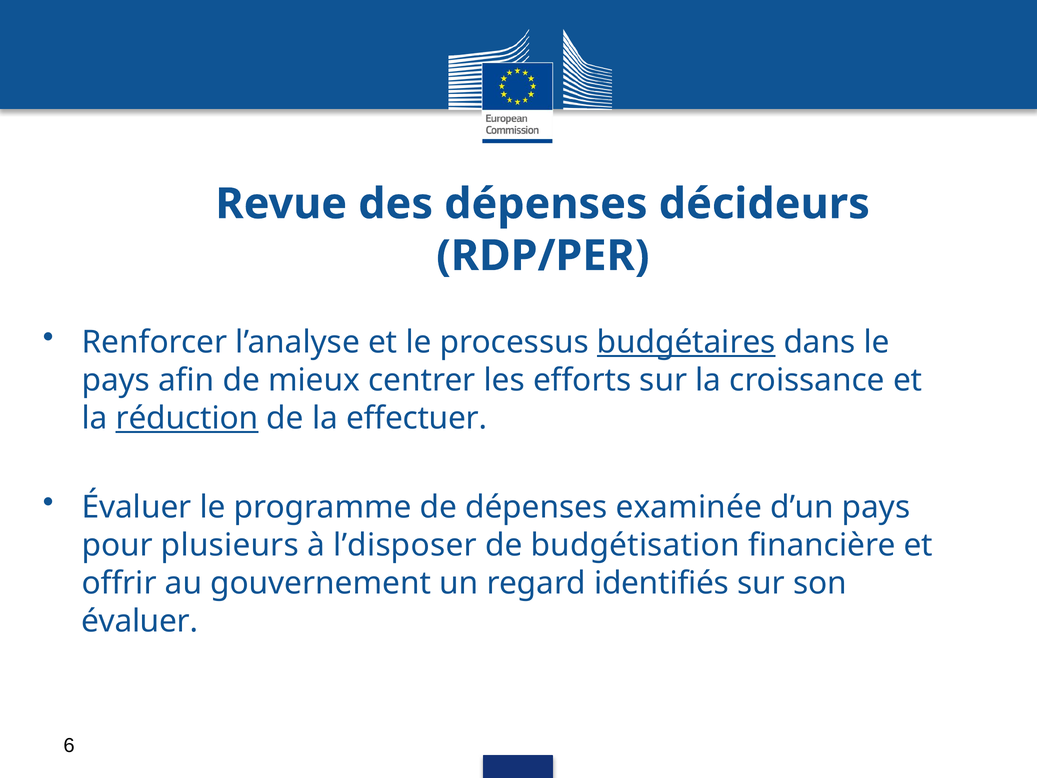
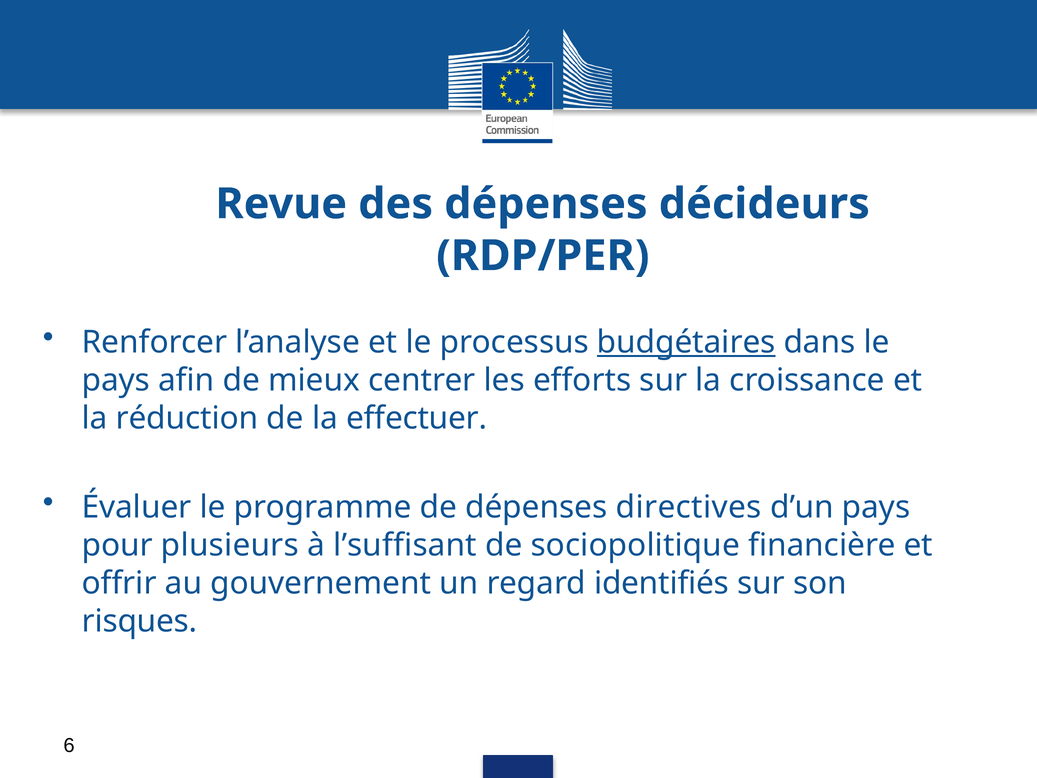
réduction underline: present -> none
examinée: examinée -> directives
l’disposer: l’disposer -> l’suffisant
budgétisation: budgétisation -> sociopolitique
évaluer at (140, 621): évaluer -> risques
